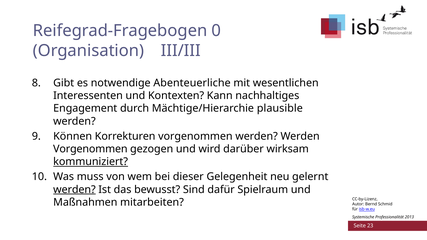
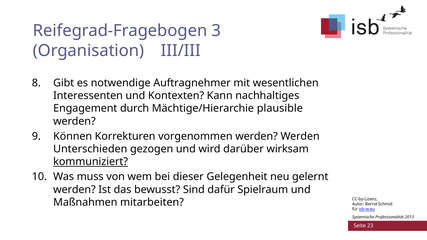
0: 0 -> 3
Abenteuerliche: Abenteuerliche -> Auftragnehmer
Vorgenommen at (90, 149): Vorgenommen -> Unterschieden
werden at (74, 190) underline: present -> none
